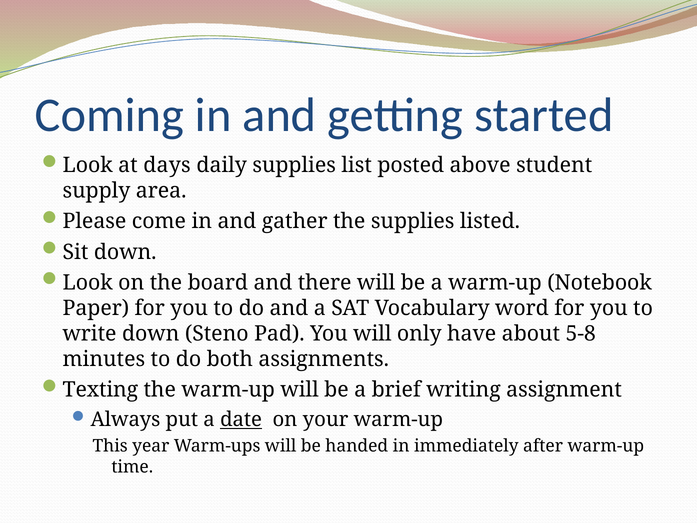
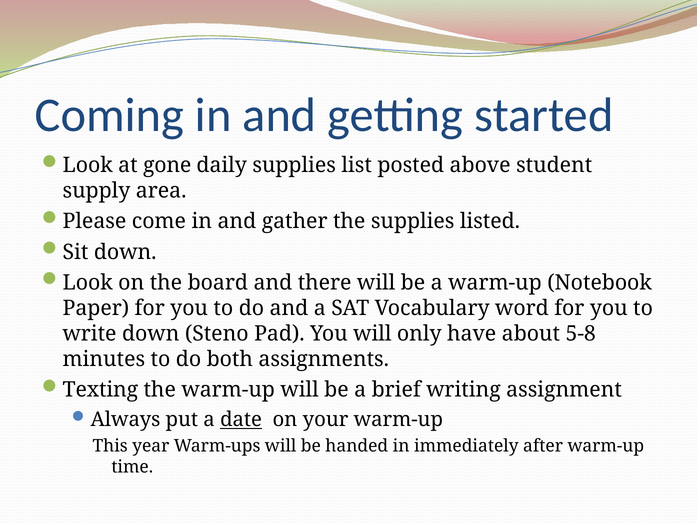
days: days -> gone
